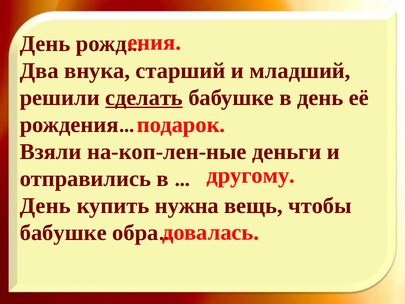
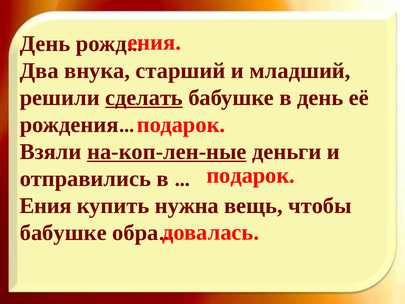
на-коп-лен-ные underline: none -> present
другому at (251, 175): другому -> подарок
День at (45, 206): День -> Ения
